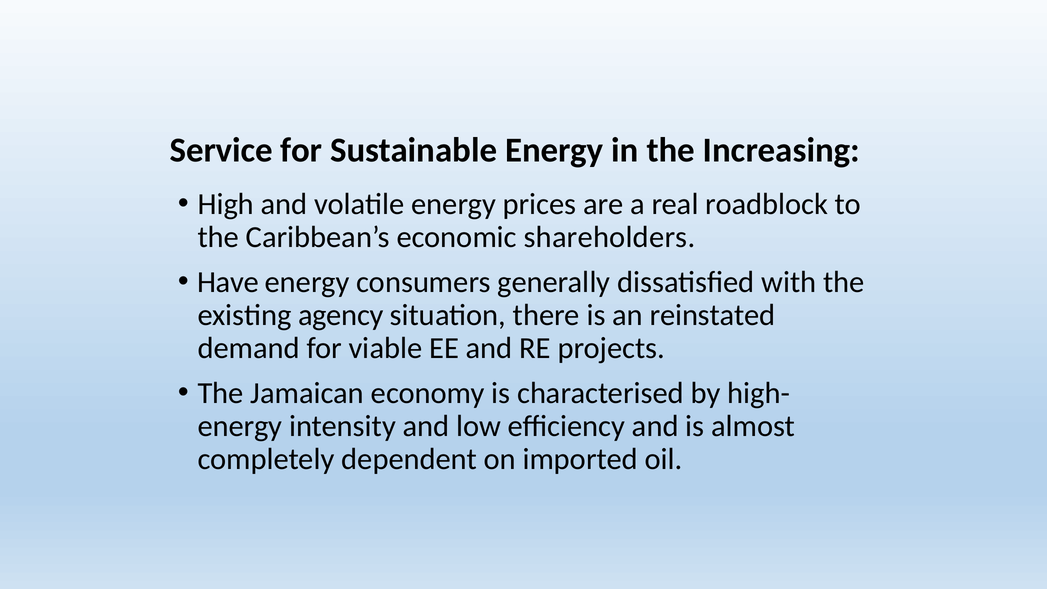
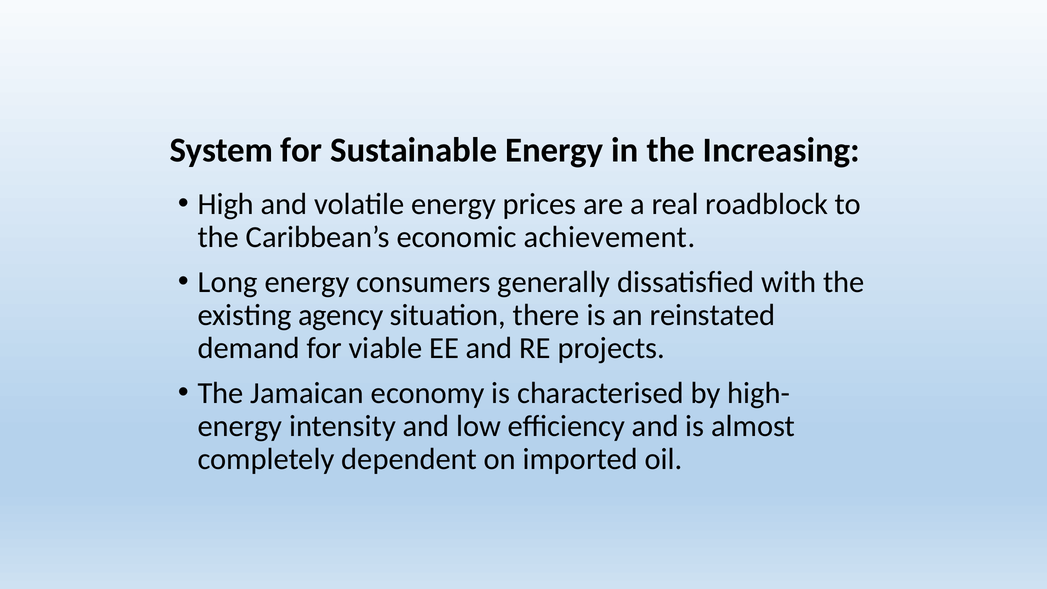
Service: Service -> System
shareholders: shareholders -> achievement
Have: Have -> Long
